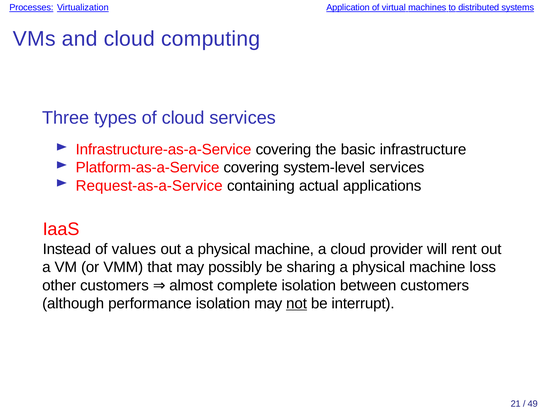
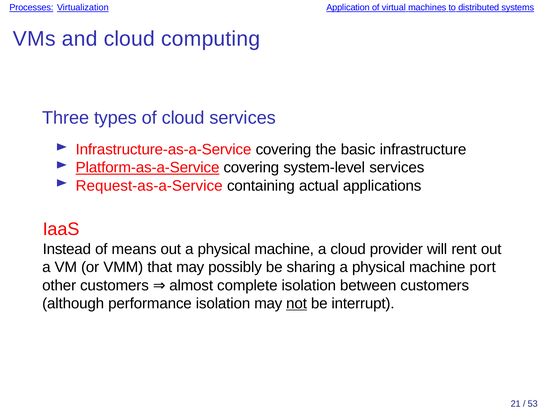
Platform-as-a-Service underline: none -> present
values: values -> means
loss: loss -> port
49: 49 -> 53
